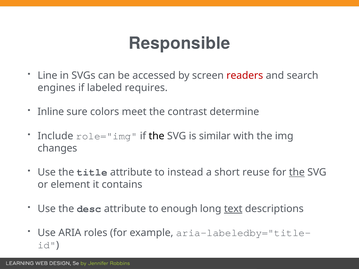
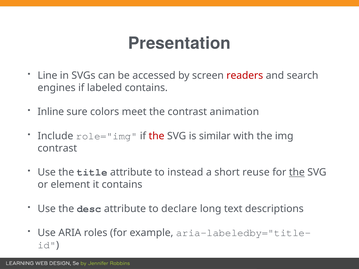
Responsible: Responsible -> Presentation
labeled requires: requires -> contains
determine: determine -> animation
the at (157, 136) colour: black -> red
changes at (57, 148): changes -> contrast
enough: enough -> declare
text underline: present -> none
